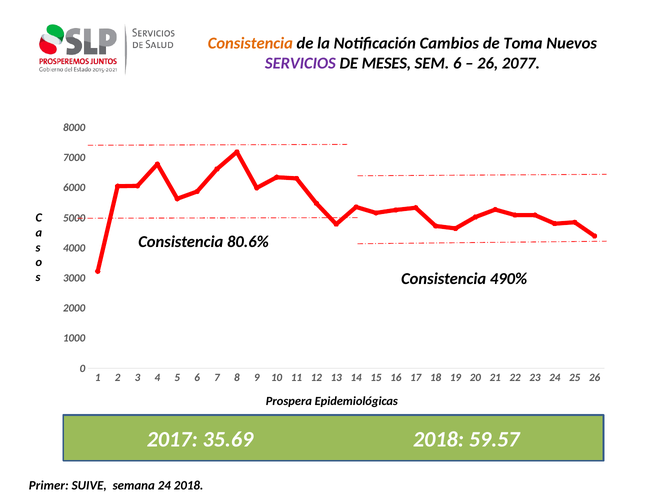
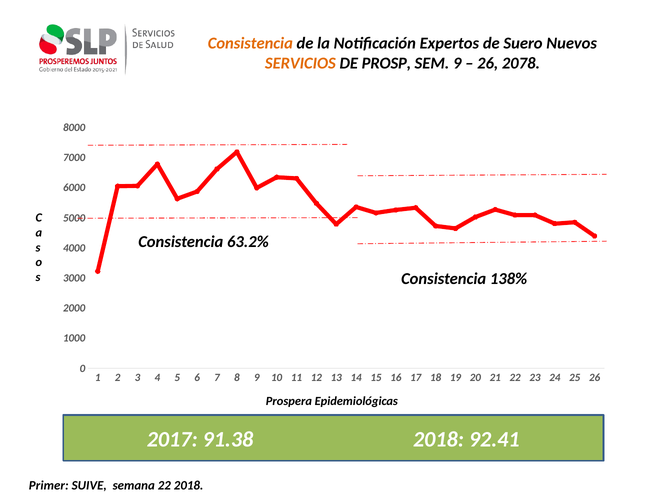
Cambios: Cambios -> Expertos
Toma: Toma -> Suero
SERVICIOS colour: purple -> orange
MESES: MESES -> PROSP
SEM 6: 6 -> 9
2077: 2077 -> 2078
80.6%: 80.6% -> 63.2%
490%: 490% -> 138%
35.69: 35.69 -> 91.38
59.57: 59.57 -> 92.41
semana 24: 24 -> 22
